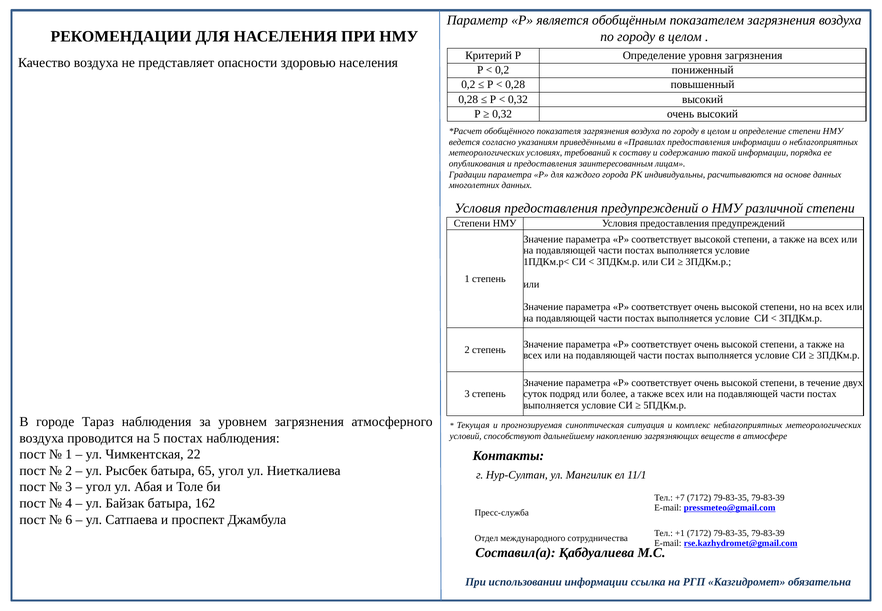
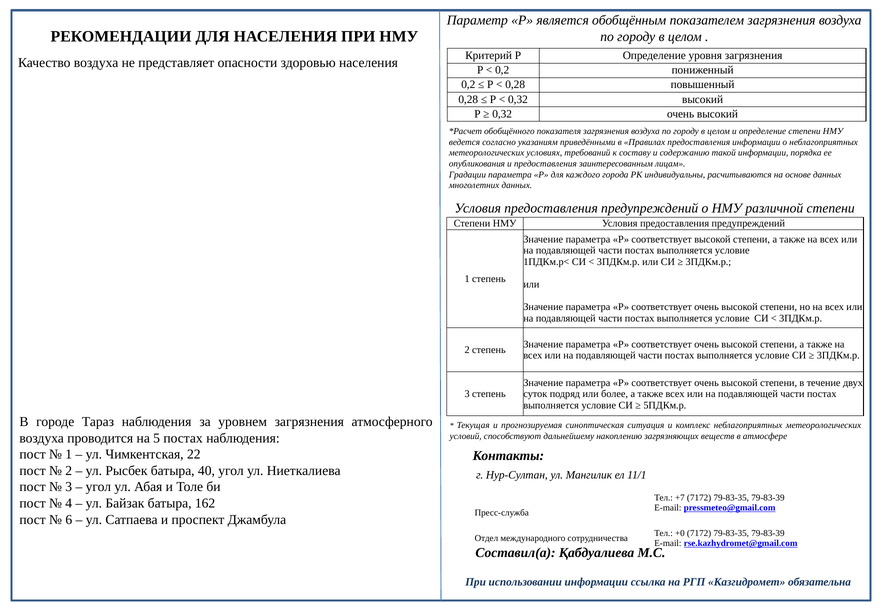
65: 65 -> 40
+1: +1 -> +0
